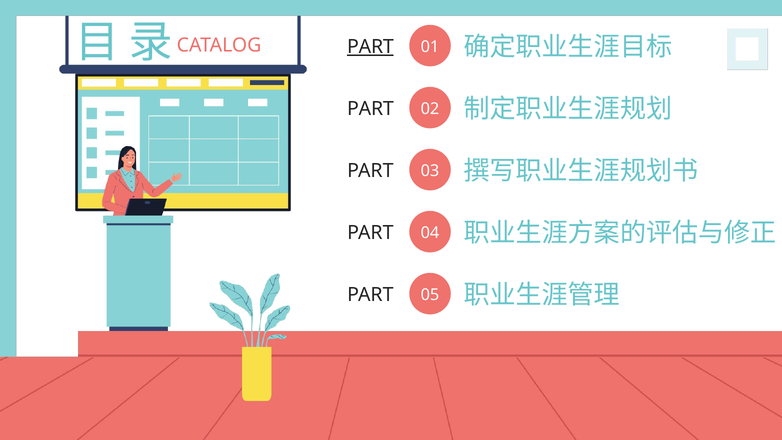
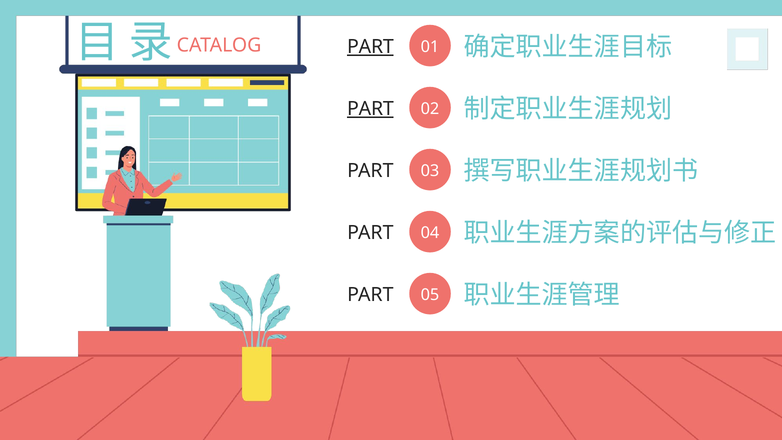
PART at (370, 109) underline: none -> present
